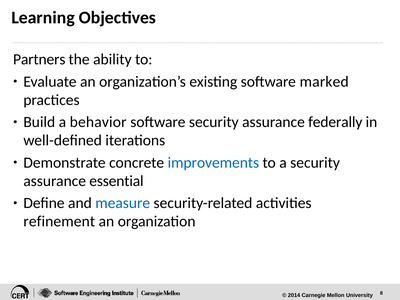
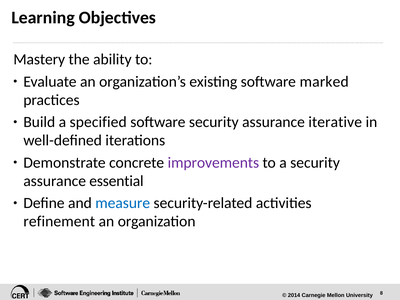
Partners: Partners -> Mastery
behavior: behavior -> specified
federally: federally -> iterative
improvements colour: blue -> purple
